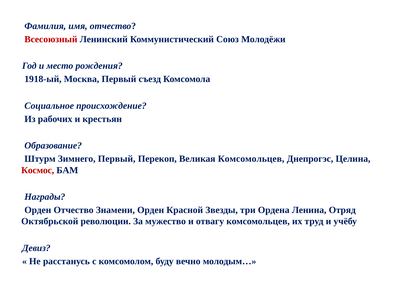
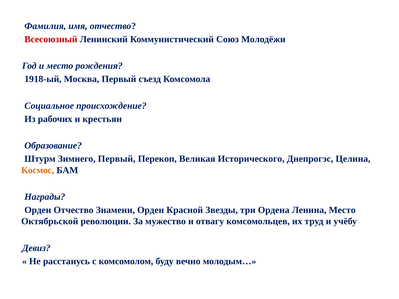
Великая Комсомольцев: Комсомольцев -> Исторического
Космос colour: red -> orange
Ленина Отряд: Отряд -> Место
